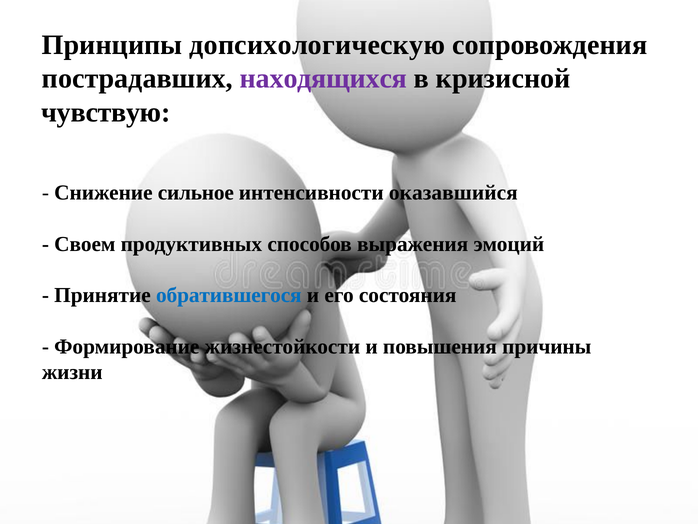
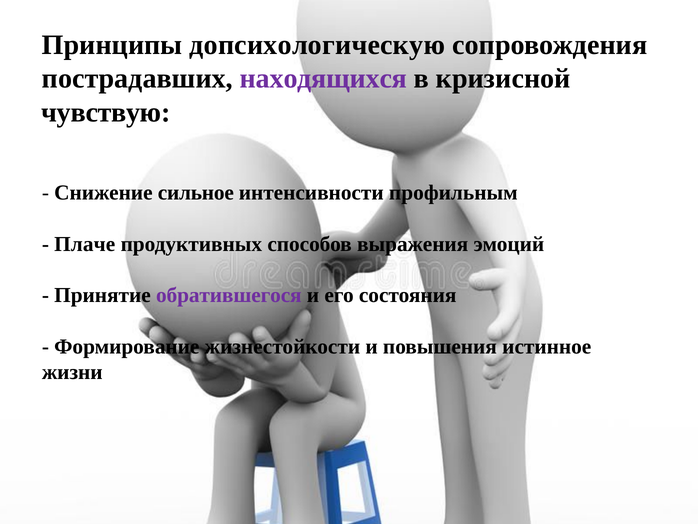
оказавшийся: оказавшийся -> профильным
Своем: Своем -> Плаче
обратившегося colour: blue -> purple
причины: причины -> истинное
